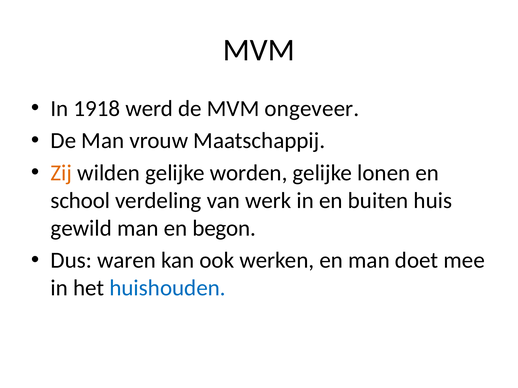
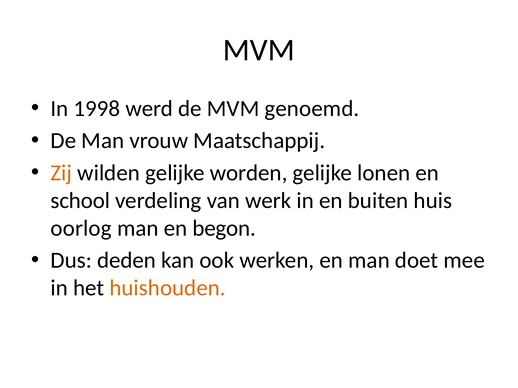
1918: 1918 -> 1998
ongeveer: ongeveer -> genoemd
gewild: gewild -> oorlog
waren: waren -> deden
huishouden colour: blue -> orange
